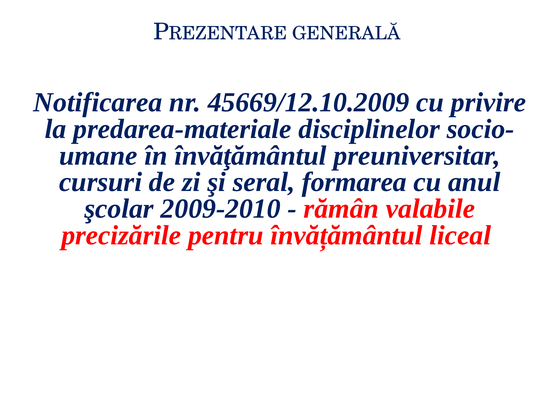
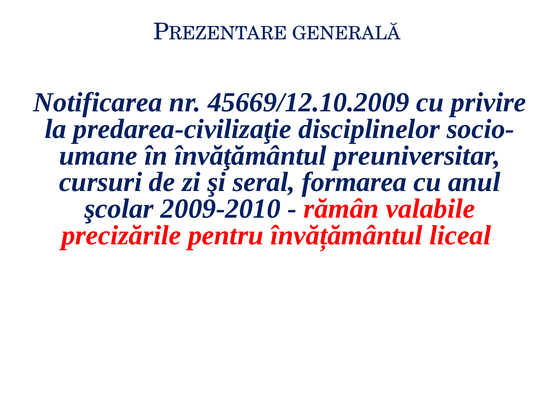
predarea-materiale: predarea-materiale -> predarea-civilizaţie
